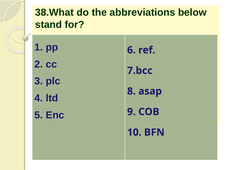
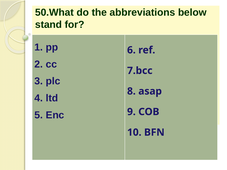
38.What: 38.What -> 50.What
